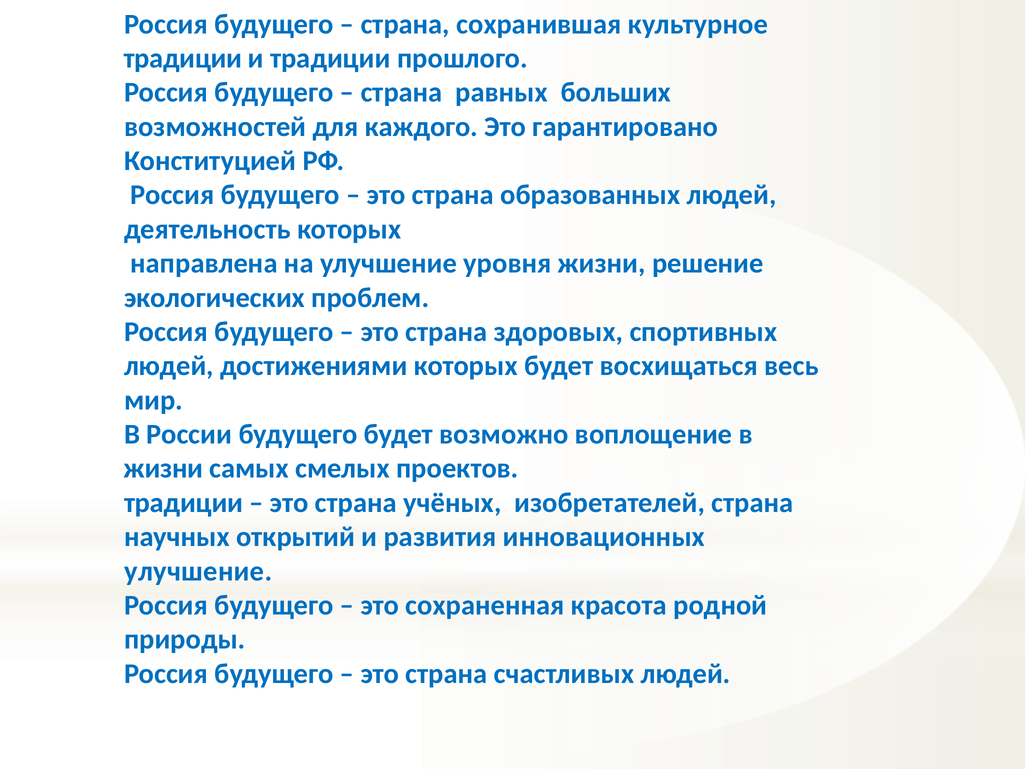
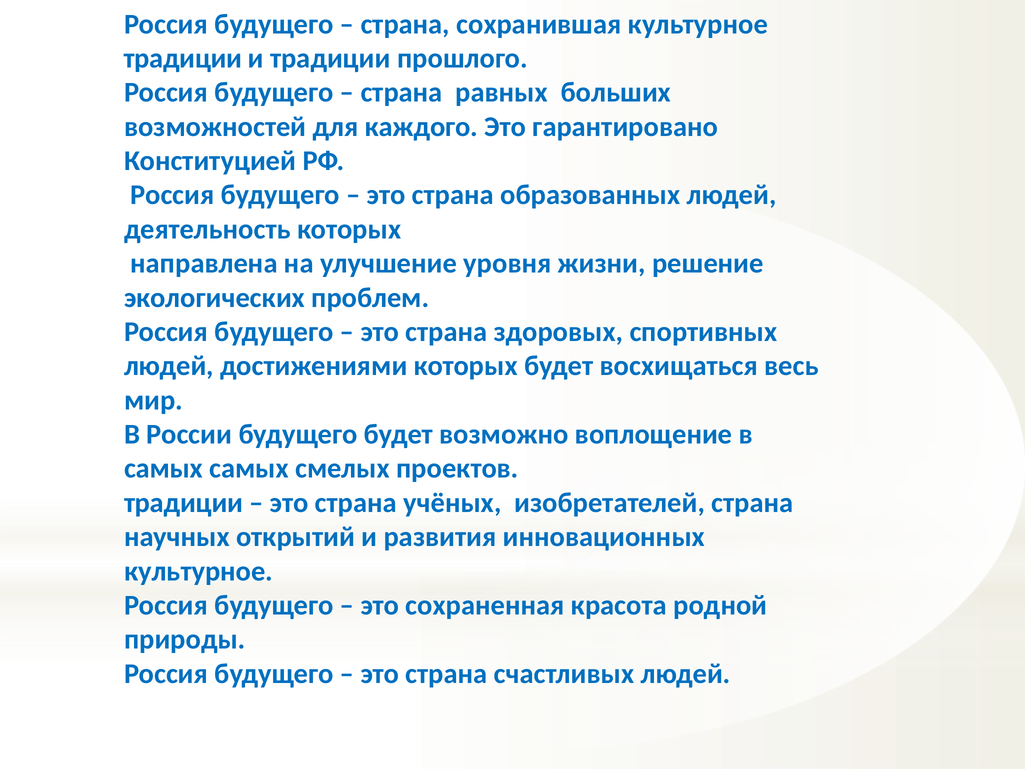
жизни at (164, 468): жизни -> самых
улучшение at (198, 571): улучшение -> культурное
